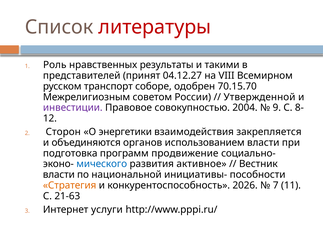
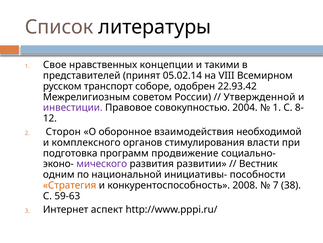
литературы colour: red -> black
Роль: Роль -> Свое
результаты: результаты -> концепции
04.12.27: 04.12.27 -> 05.02.14
70.15.70: 70.15.70 -> 22.93.42
9 at (277, 107): 9 -> 1
энергетики: энергетики -> оборонное
закрепляется: закрепляется -> необходимой
объединяются: объединяются -> комплексного
использованием: использованием -> стимулирования
мического colour: blue -> purple
активное: активное -> развитии
власти at (59, 174): власти -> одним
2026: 2026 -> 2008
11: 11 -> 38
21-63: 21-63 -> 59-63
услуги: услуги -> аспект
